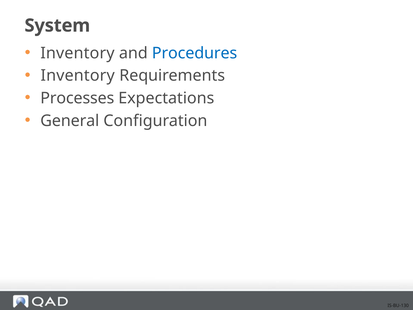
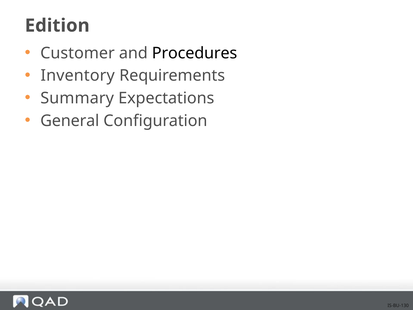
System: System -> Edition
Inventory at (77, 53): Inventory -> Customer
Procedures colour: blue -> black
Processes: Processes -> Summary
